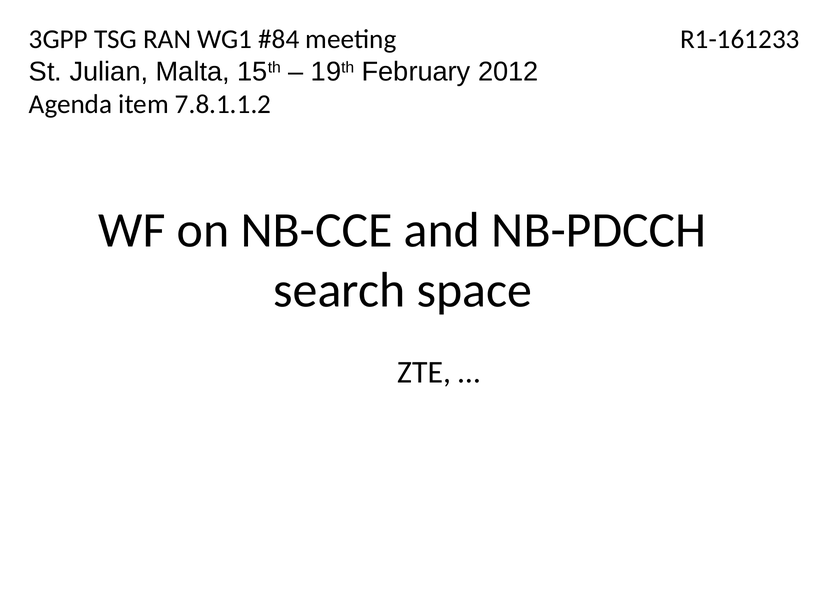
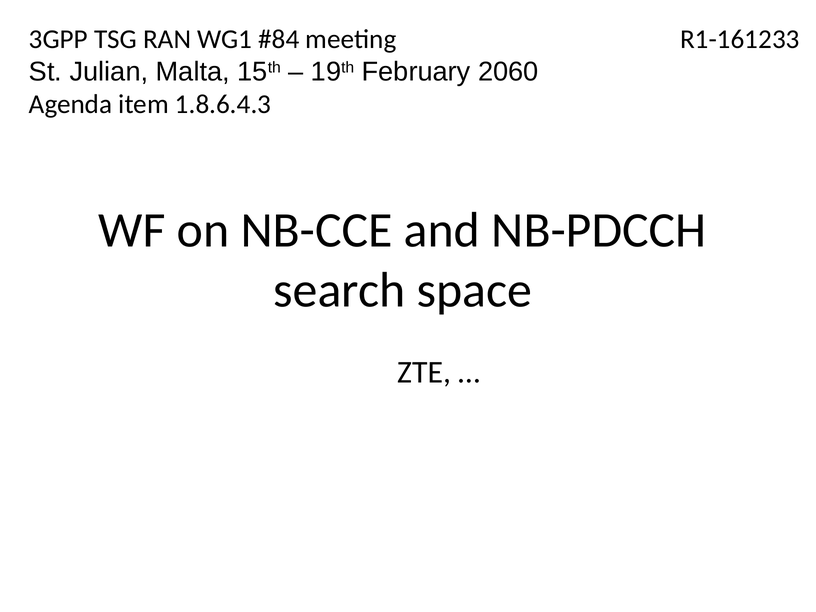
2012: 2012 -> 2060
7.8.1.1.2: 7.8.1.1.2 -> 1.8.6.4.3
